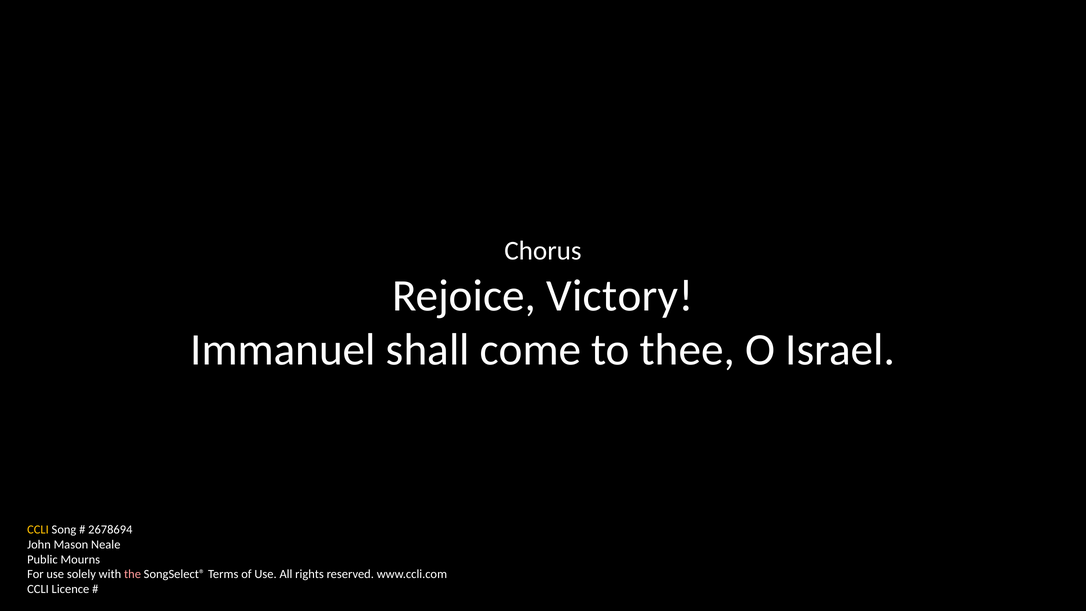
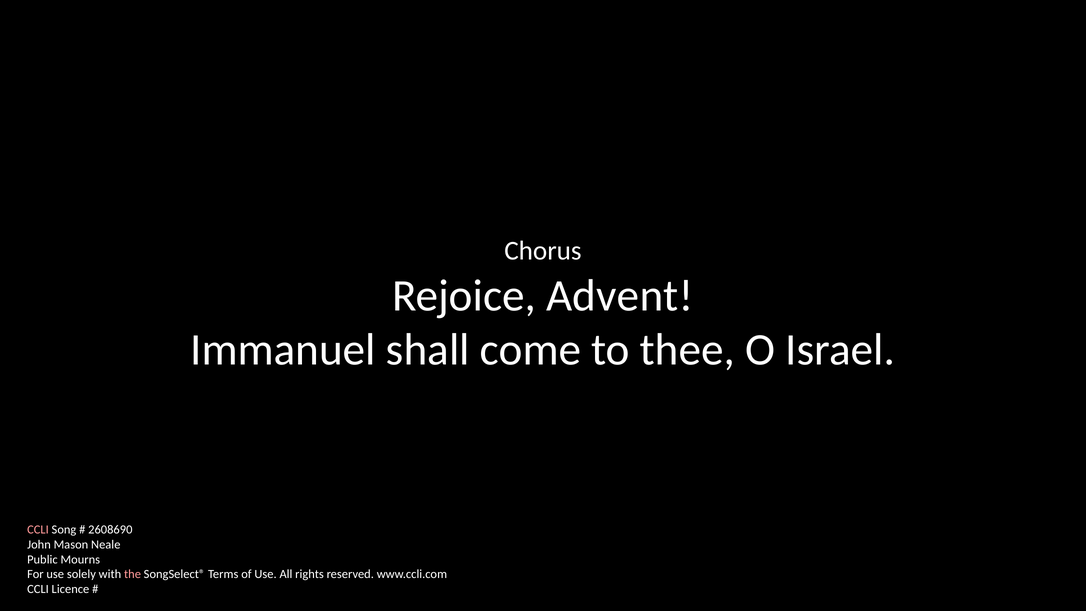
Victory: Victory -> Advent
CCLI at (38, 529) colour: yellow -> pink
2678694: 2678694 -> 2608690
